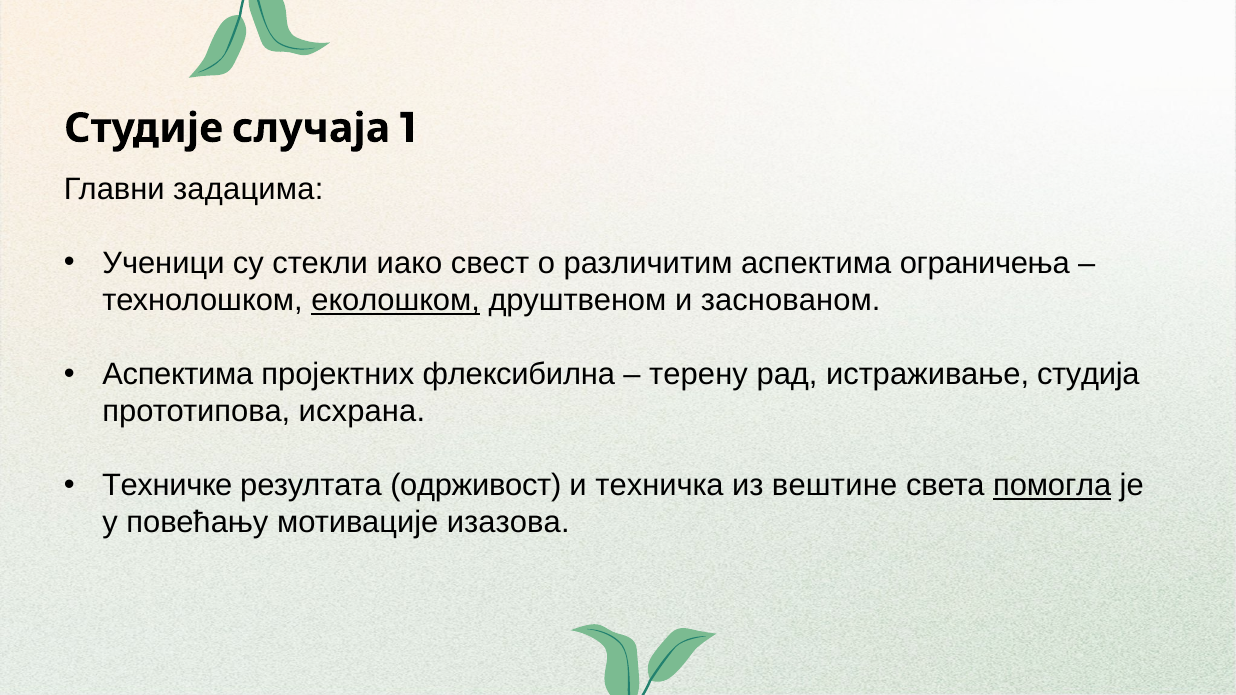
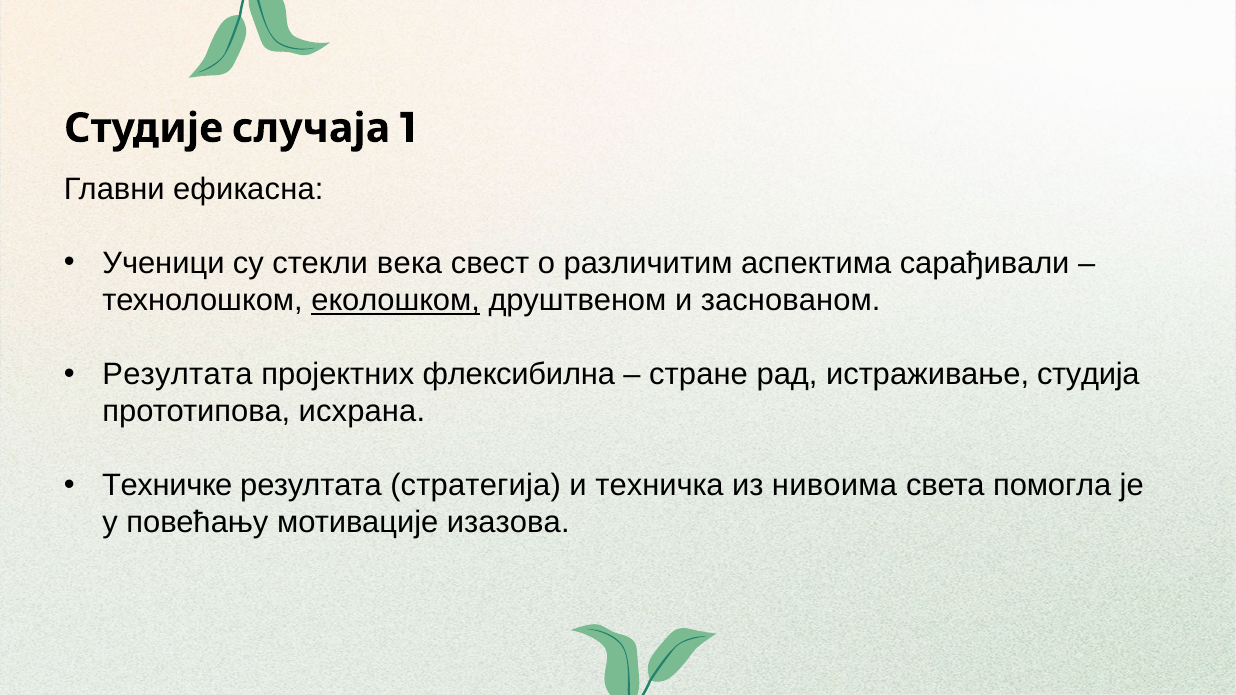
задацима: задацима -> ефикасна
иако: иако -> века
ограничења: ограничења -> сарађивали
Аспектима at (178, 375): Аспектима -> Резултата
терену: терену -> стране
одрживост: одрживост -> стратегија
вештине: вештине -> нивоима
помогла underline: present -> none
